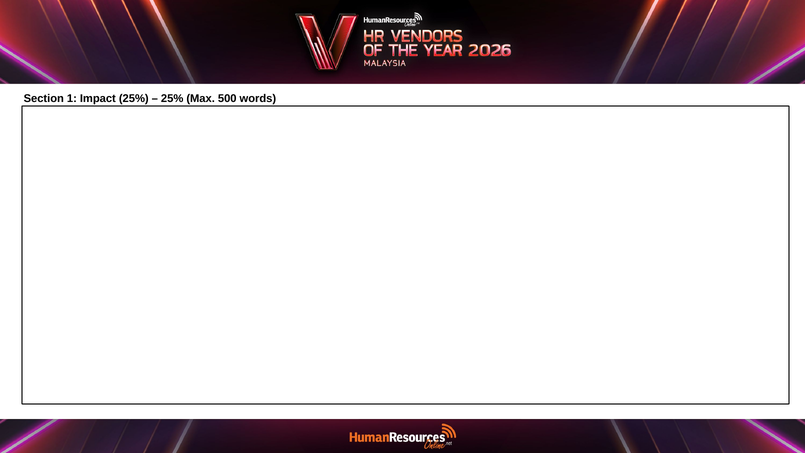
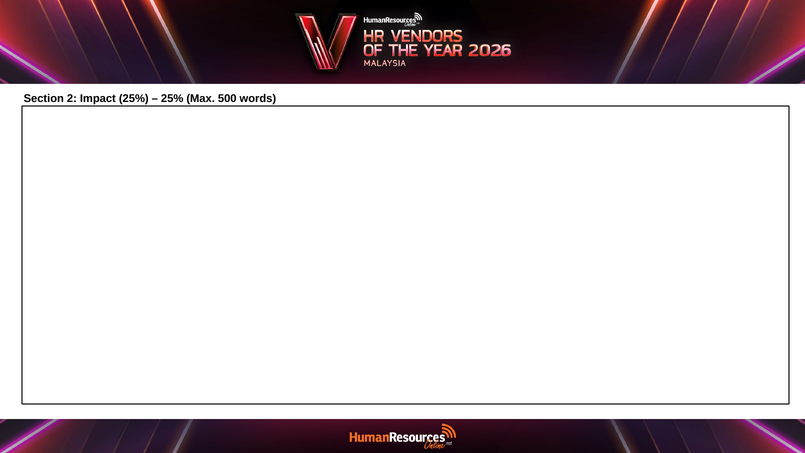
1: 1 -> 2
